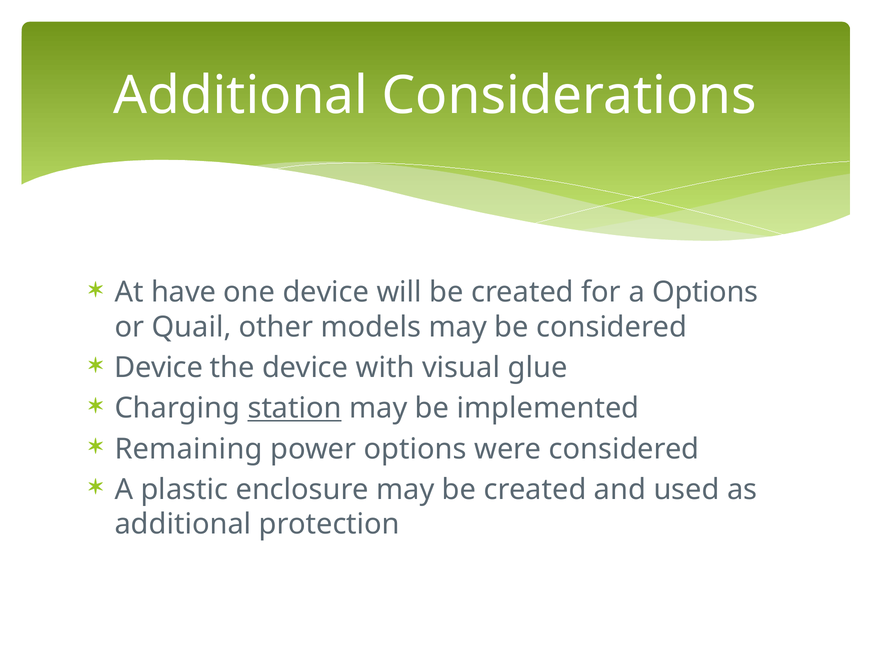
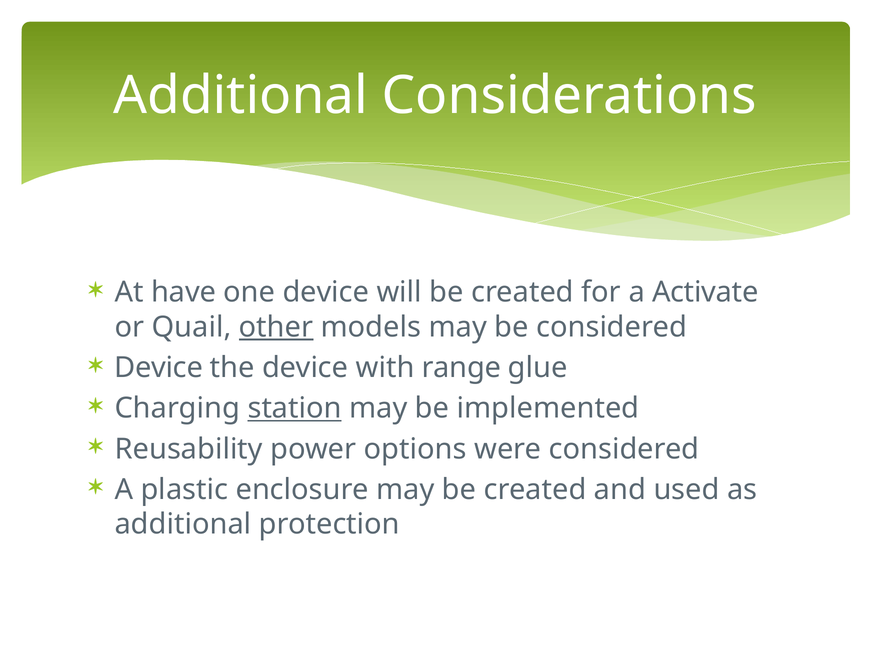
a Options: Options -> Activate
other underline: none -> present
visual: visual -> range
Remaining: Remaining -> Reusability
